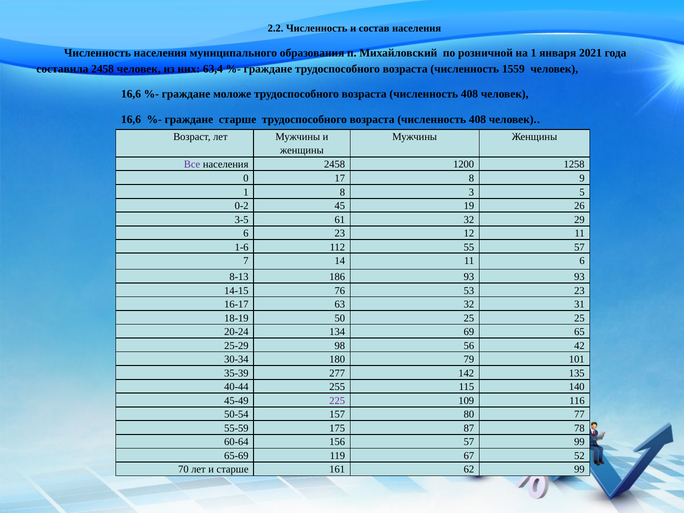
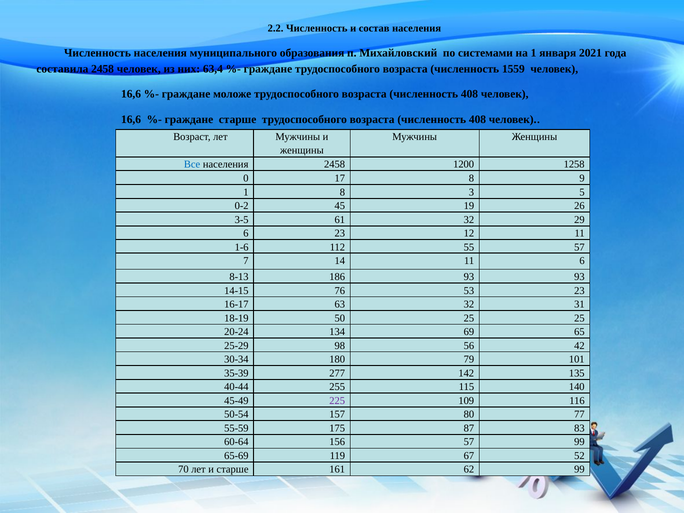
розничной: розничной -> системами
Все colour: purple -> blue
78: 78 -> 83
